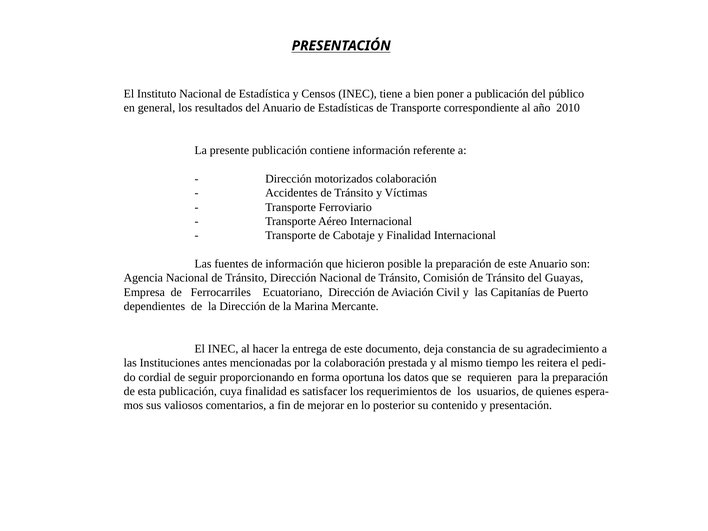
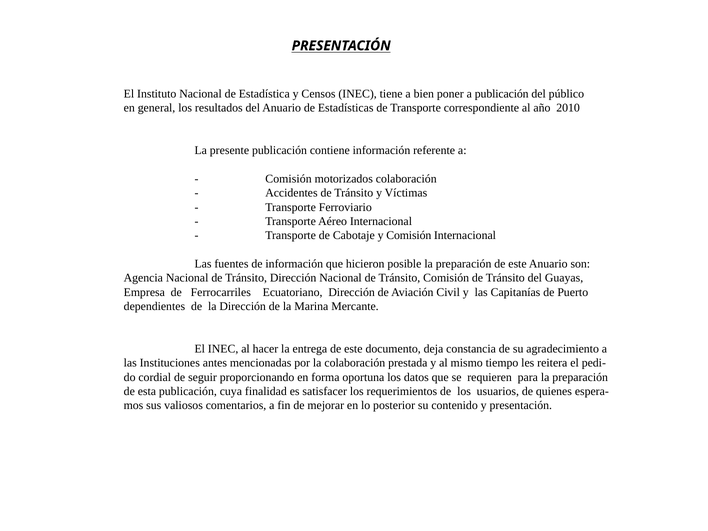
Dirección at (289, 179): Dirección -> Comisión
y Finalidad: Finalidad -> Comisión
